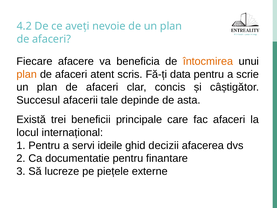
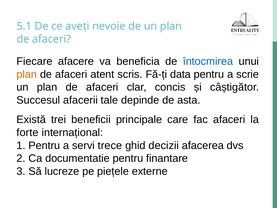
4.2: 4.2 -> 5.1
întocmirea colour: orange -> blue
locul: locul -> forte
ideile: ideile -> trece
